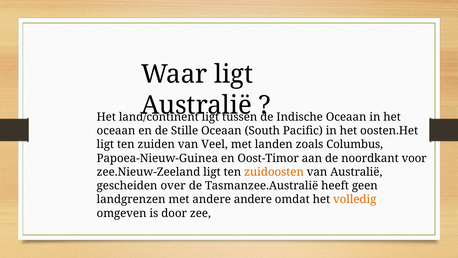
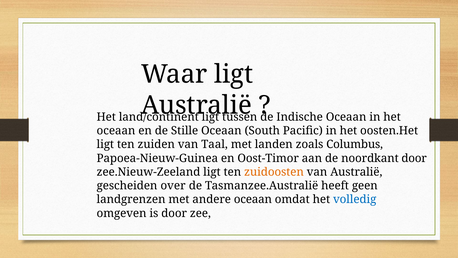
Veel: Veel -> Taal
noordkant voor: voor -> door
andere andere: andere -> oceaan
volledig colour: orange -> blue
